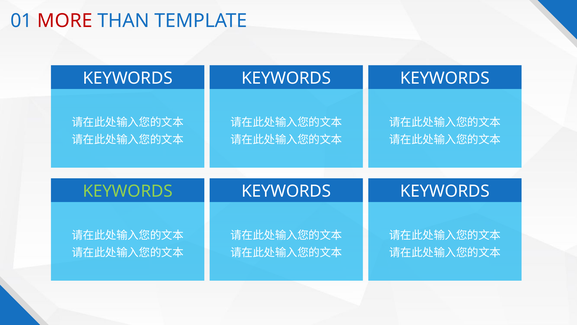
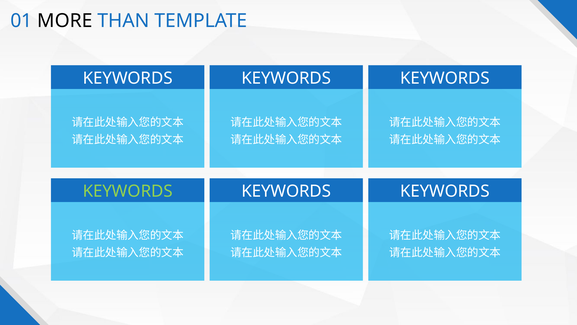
MORE colour: red -> black
